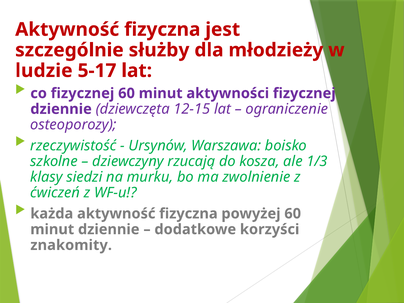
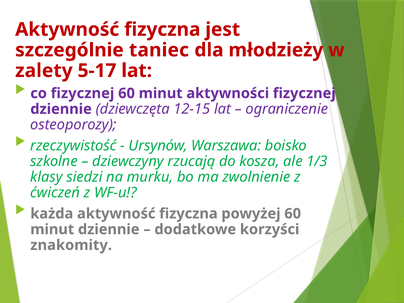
służby: służby -> taniec
ludzie: ludzie -> zalety
